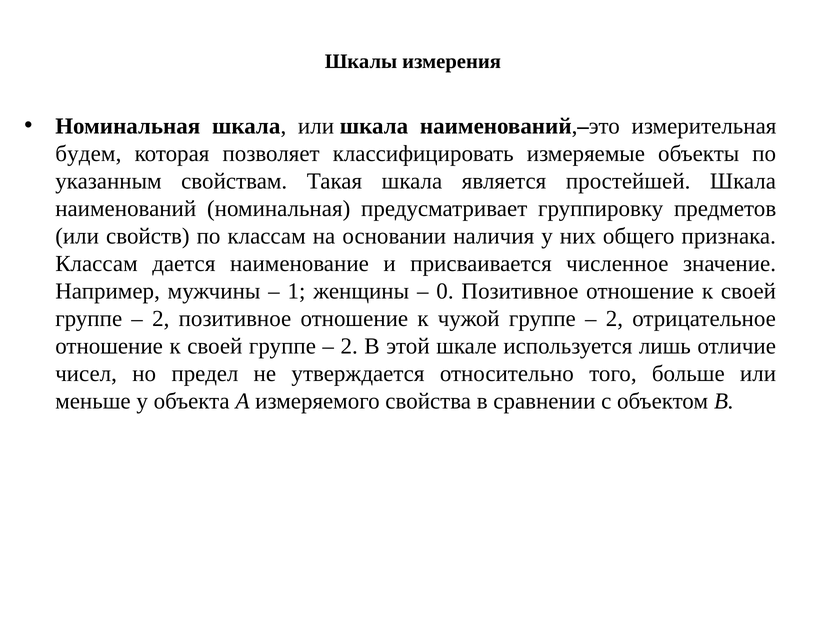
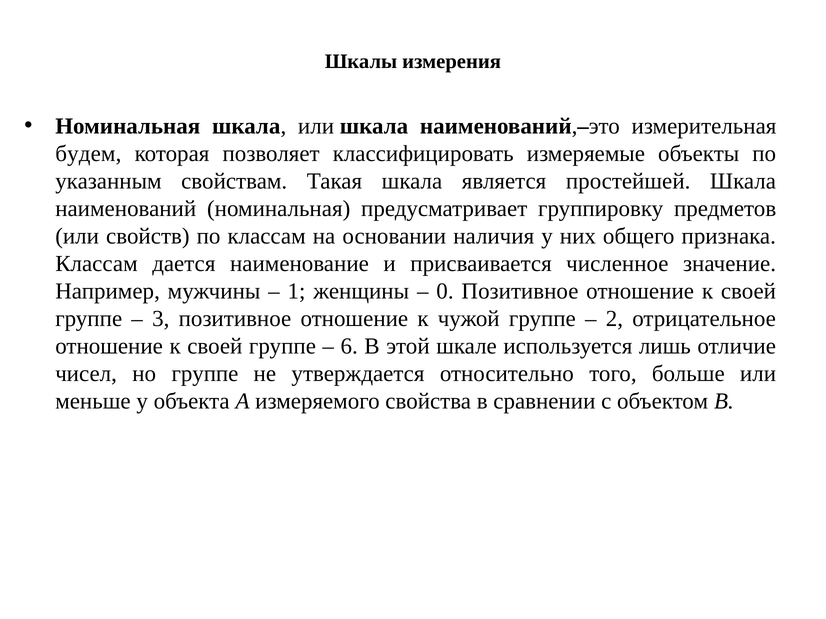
2 at (161, 319): 2 -> 3
2 at (349, 347): 2 -> 6
но предел: предел -> группе
